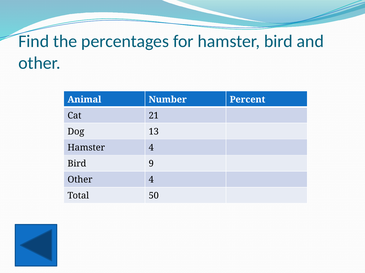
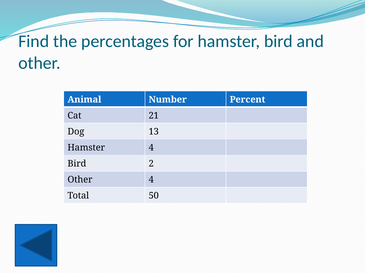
9: 9 -> 2
